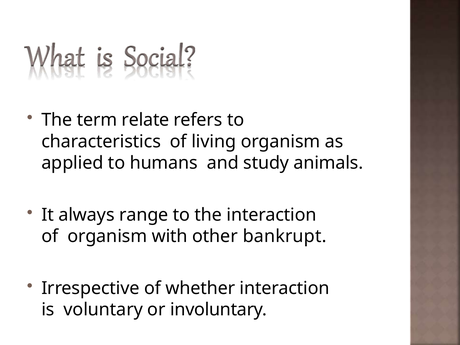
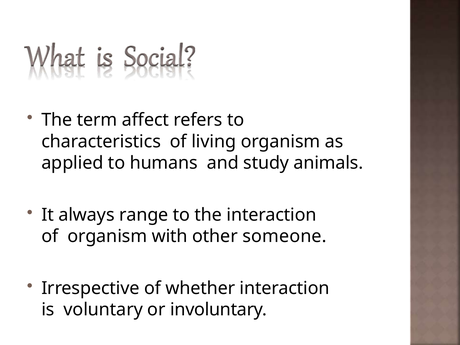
relate: relate -> affect
bankrupt: bankrupt -> someone
